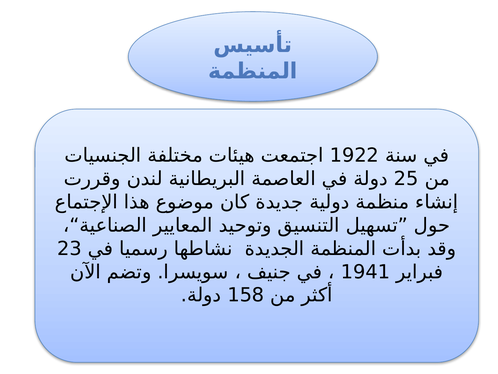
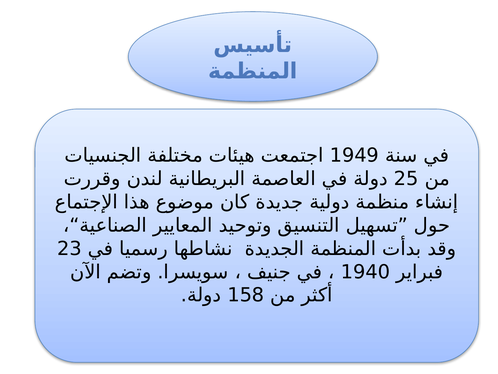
1922: 1922 -> 1949
1941: 1941 -> 1940
